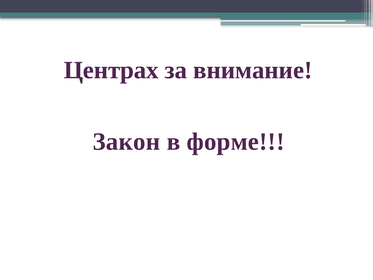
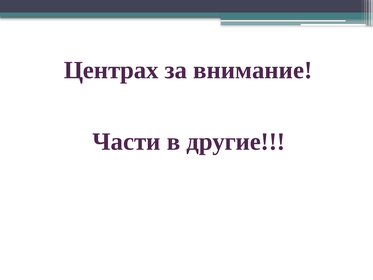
Закон: Закон -> Части
форме: форме -> другие
